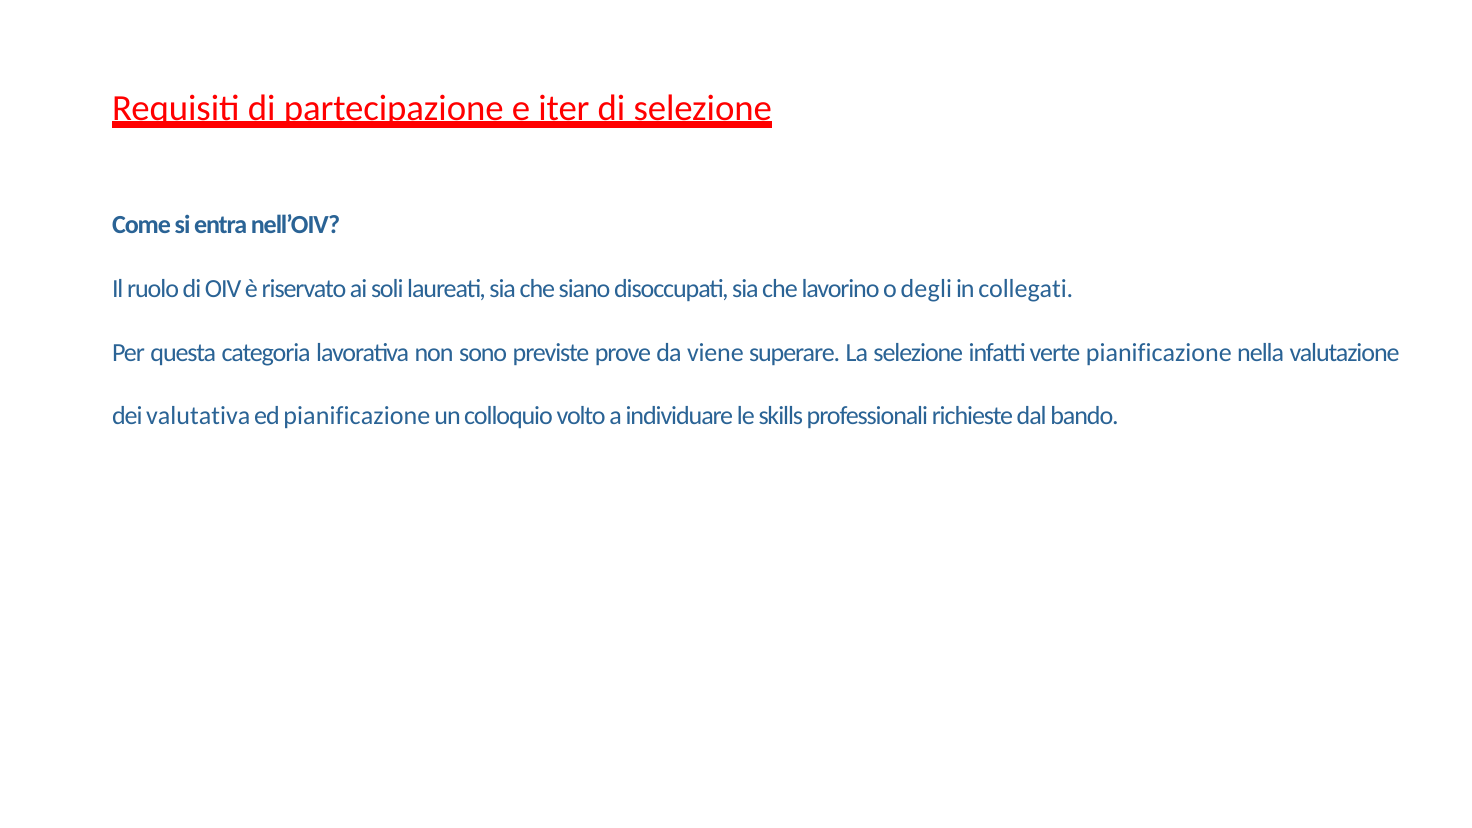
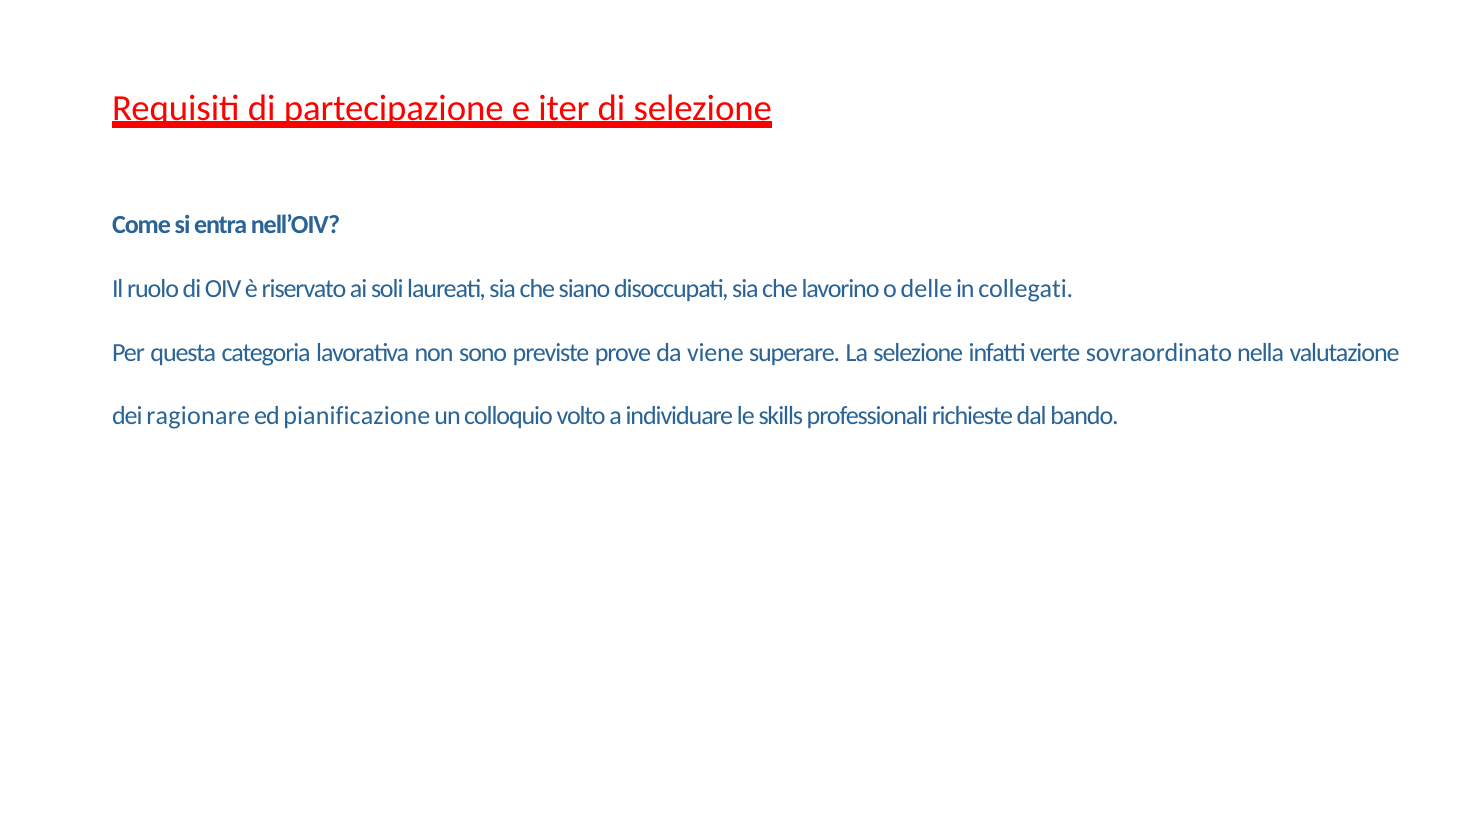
degli: degli -> delle
verte pianificazione: pianificazione -> sovraordinato
valutativa: valutativa -> ragionare
